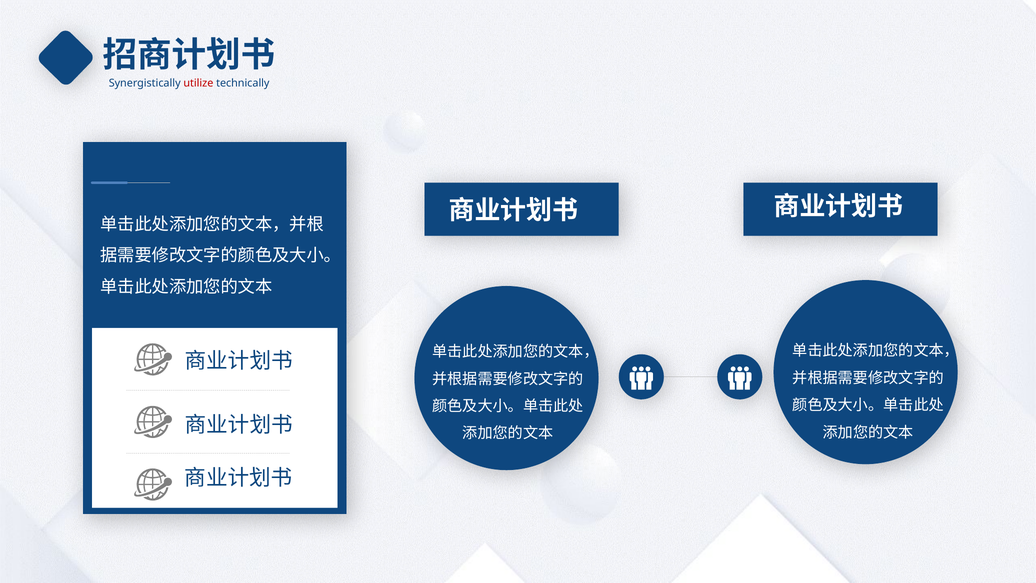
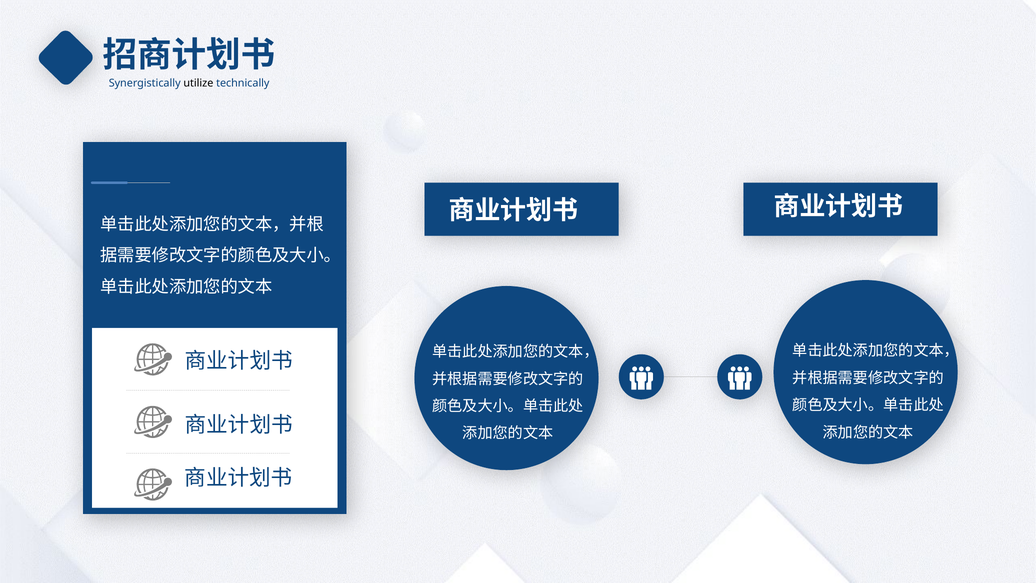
utilize colour: red -> black
